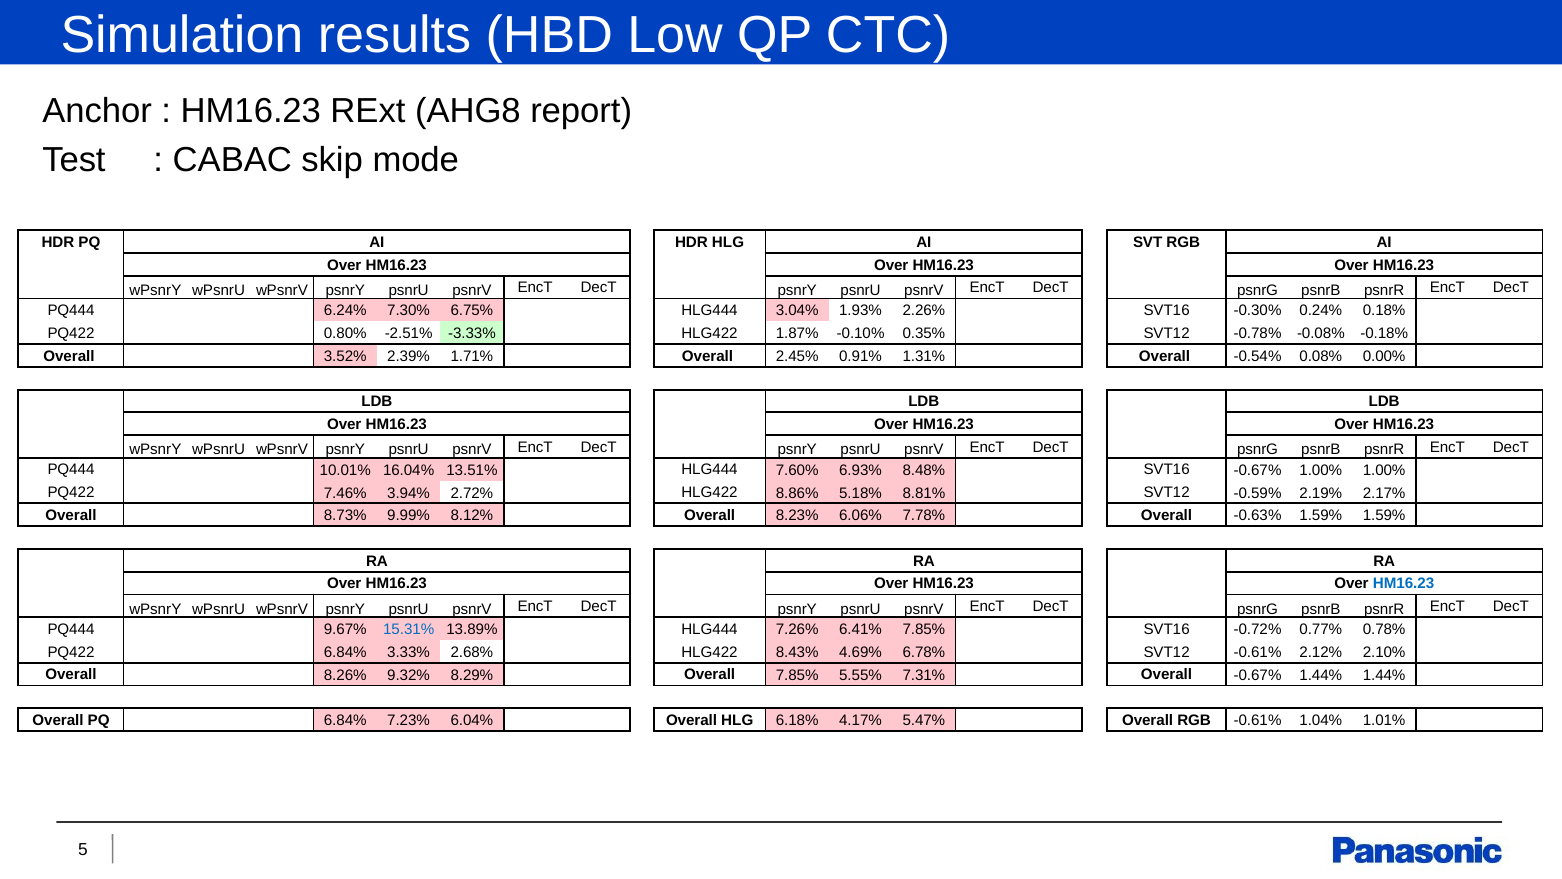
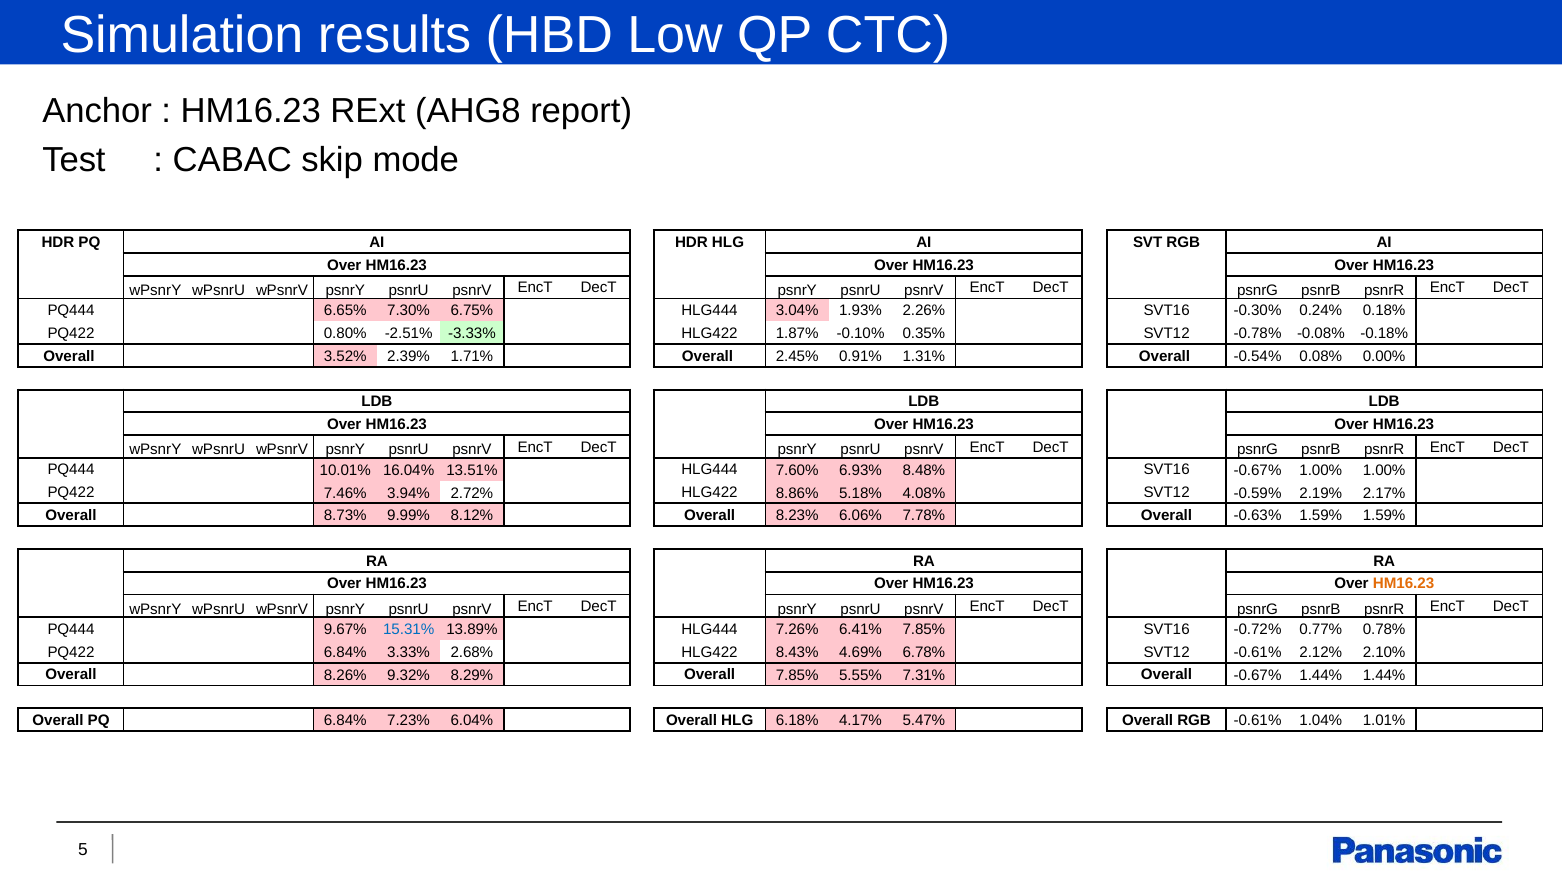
6.24%: 6.24% -> 6.65%
8.81%: 8.81% -> 4.08%
HM16.23 at (1404, 584) colour: blue -> orange
